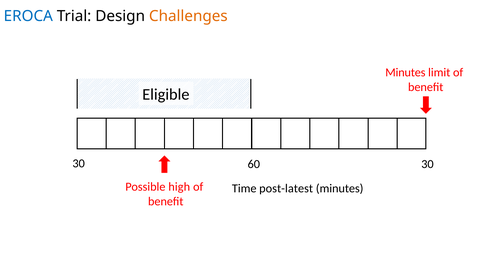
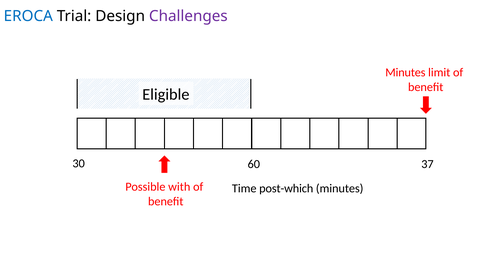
Challenges colour: orange -> purple
60 30: 30 -> 37
high: high -> with
post-latest: post-latest -> post-which
